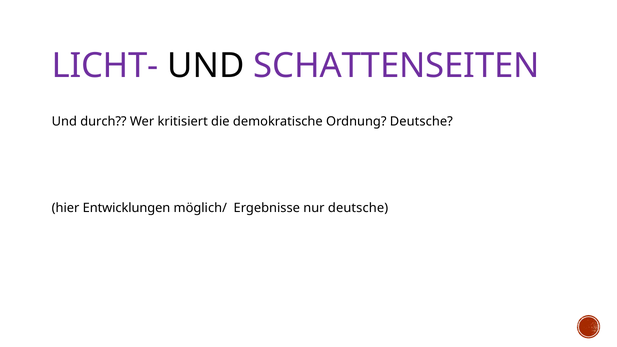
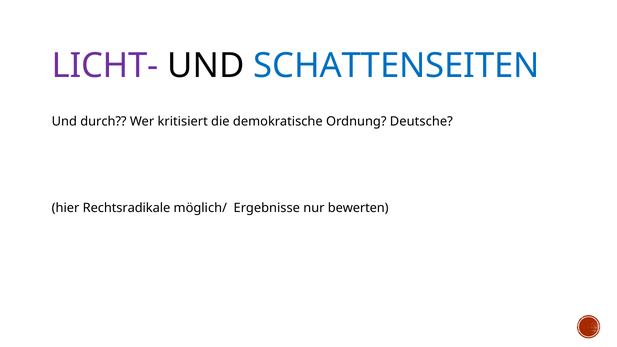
SCHATTENSEITEN colour: purple -> blue
Entwicklungen: Entwicklungen -> Rechtsradikale
nur deutsche: deutsche -> bewerten
